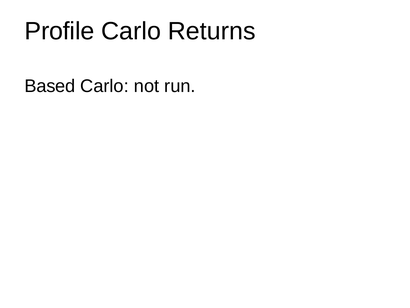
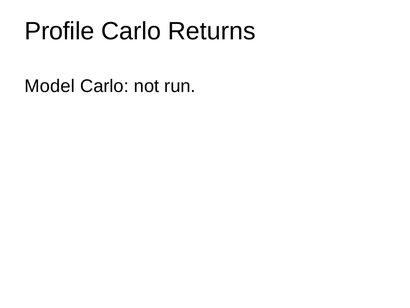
Based: Based -> Model
